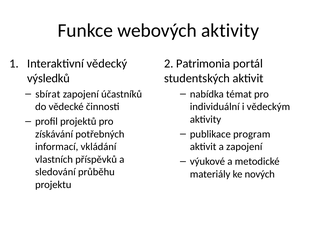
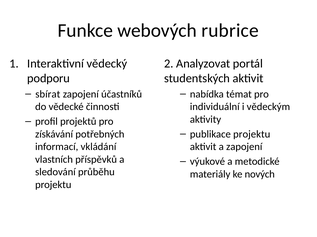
webových aktivity: aktivity -> rubrice
Patrimonia: Patrimonia -> Analyzovat
výsledků: výsledků -> podporu
publikace program: program -> projektu
